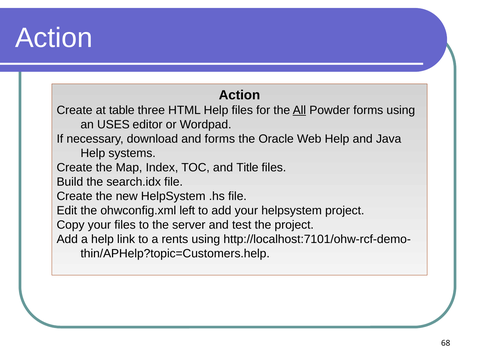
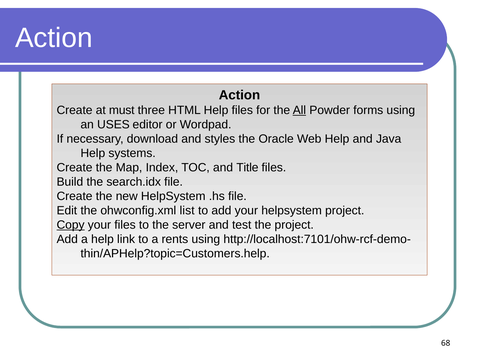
table: table -> must
and forms: forms -> styles
left: left -> list
Copy underline: none -> present
